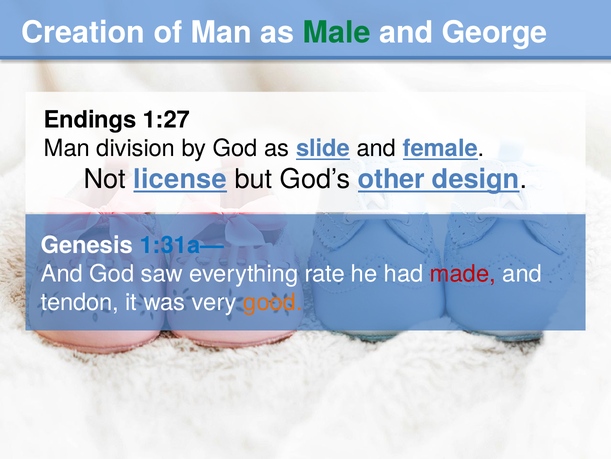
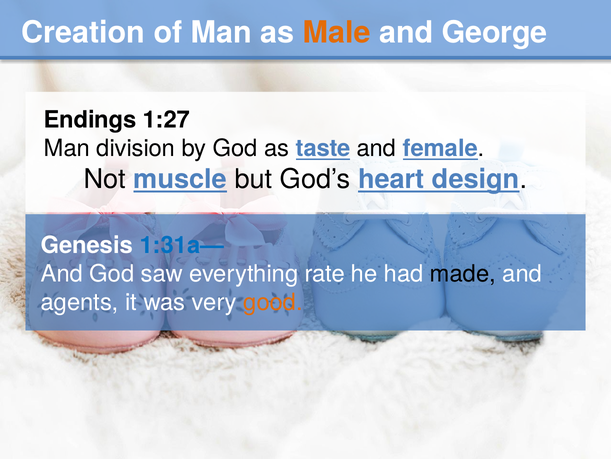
Male colour: green -> orange
slide: slide -> taste
license: license -> muscle
other: other -> heart
made colour: red -> black
tendon: tendon -> agents
